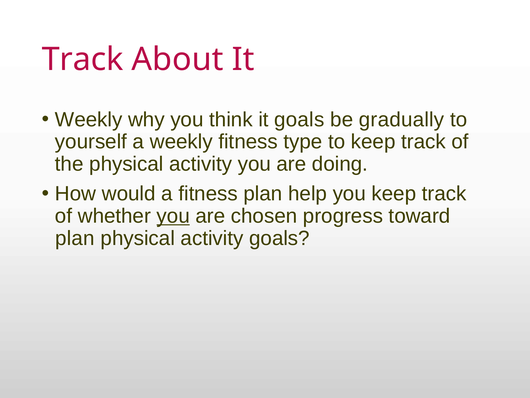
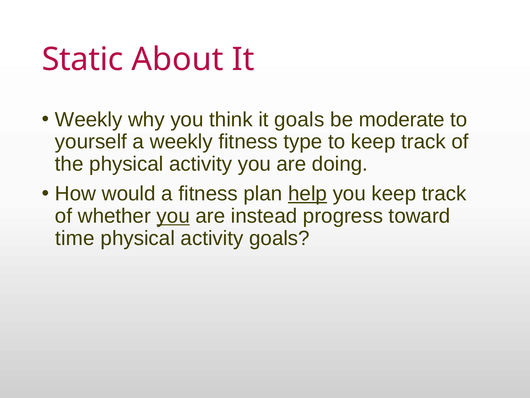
Track at (83, 59): Track -> Static
gradually: gradually -> moderate
help underline: none -> present
chosen: chosen -> instead
plan at (75, 238): plan -> time
